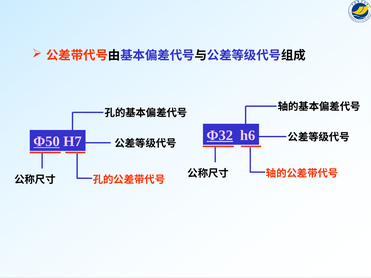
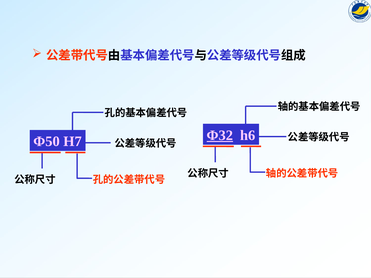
Φ50 underline: present -> none
